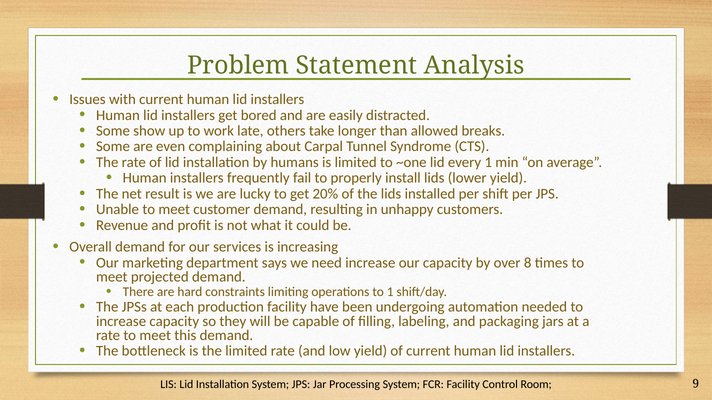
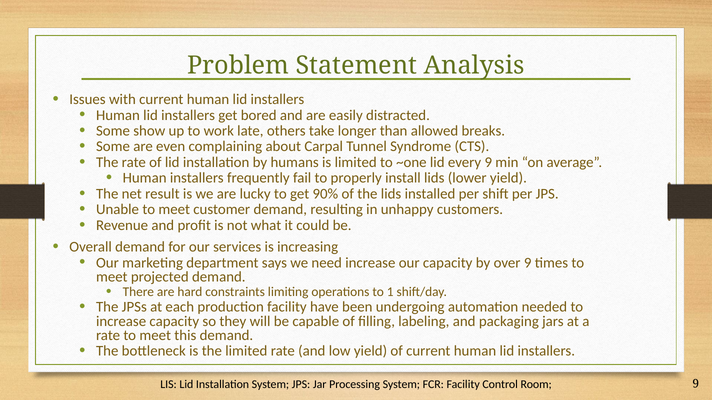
every 1: 1 -> 9
20%: 20% -> 90%
over 8: 8 -> 9
